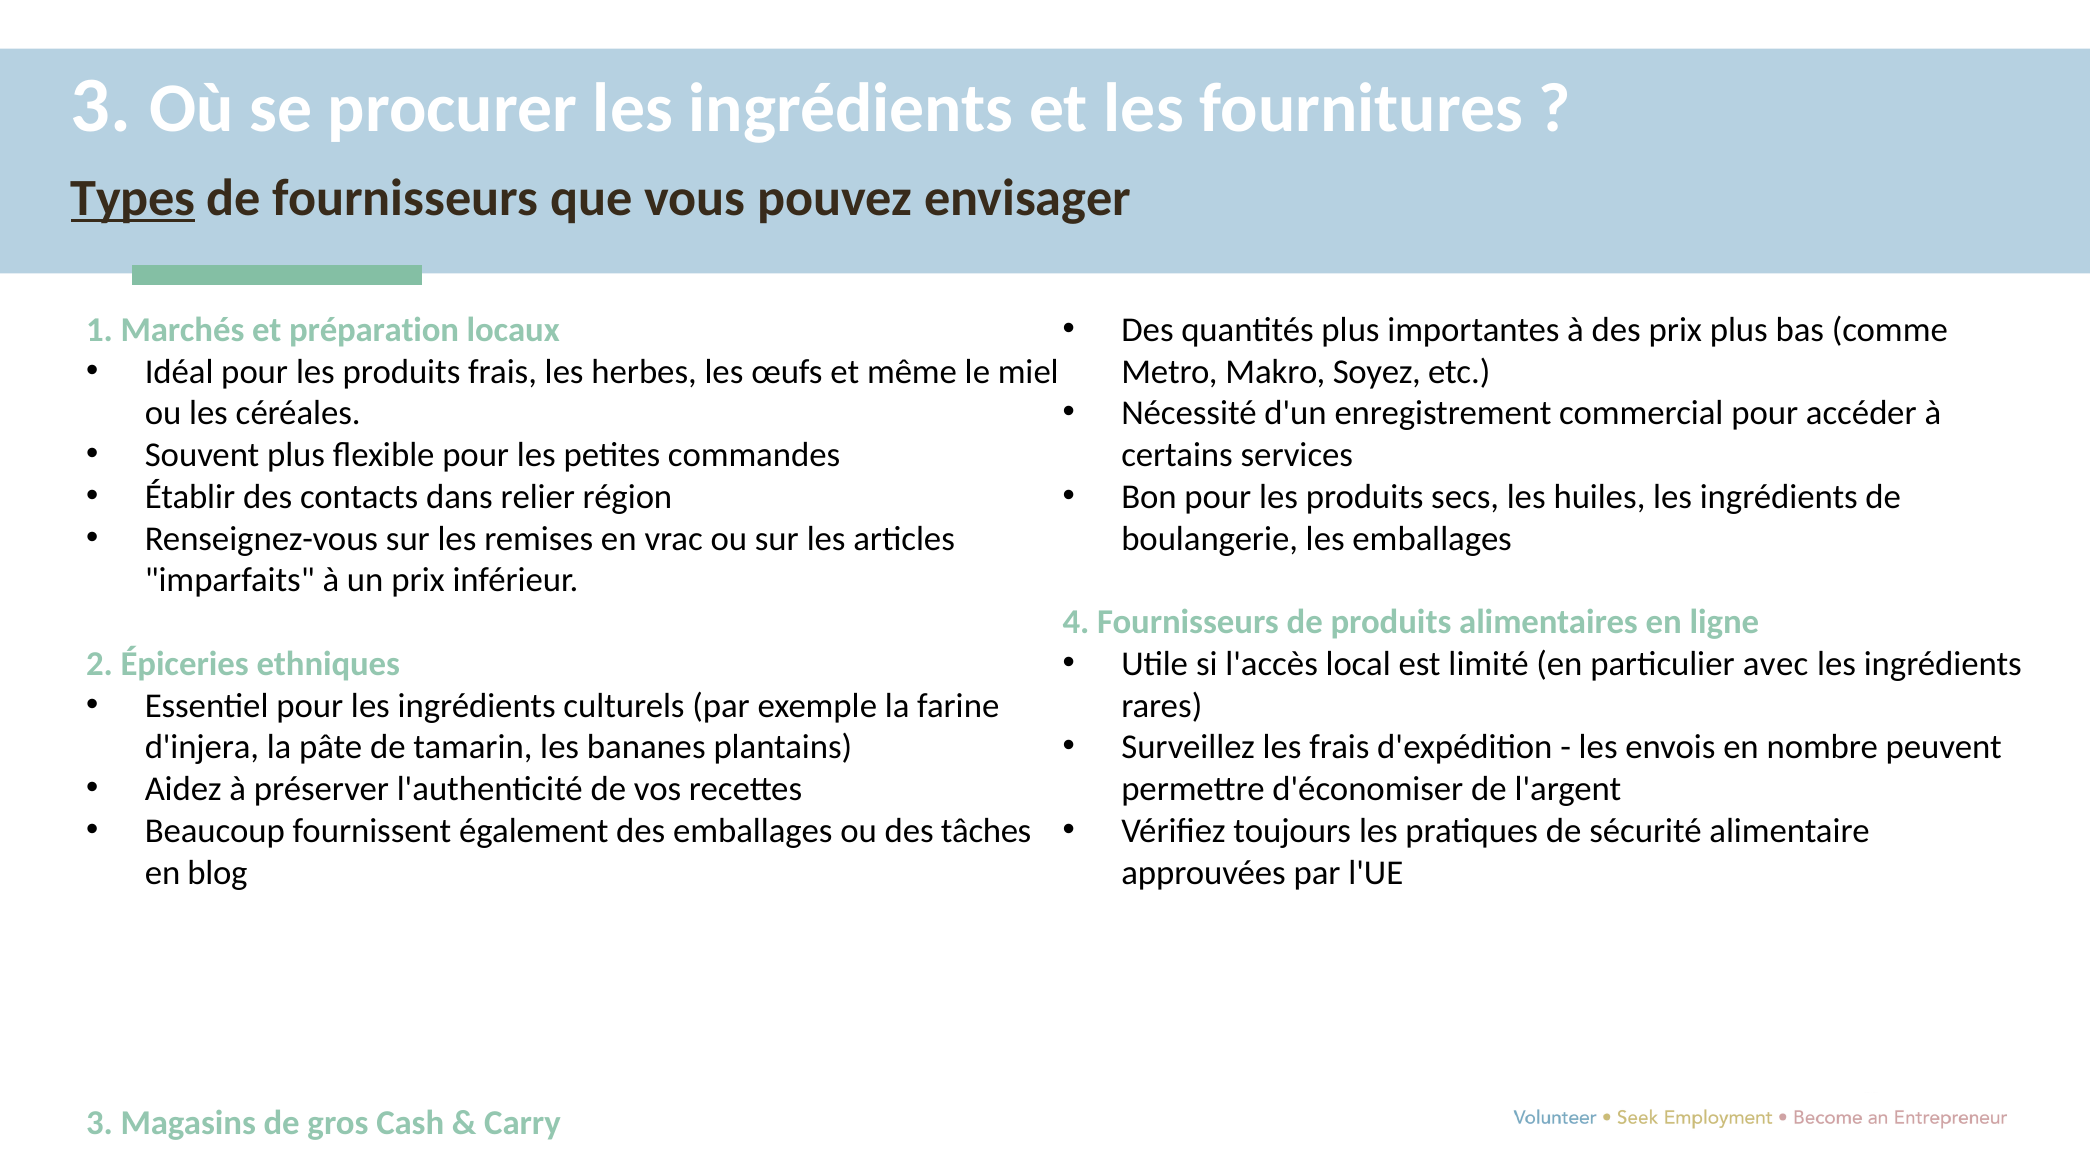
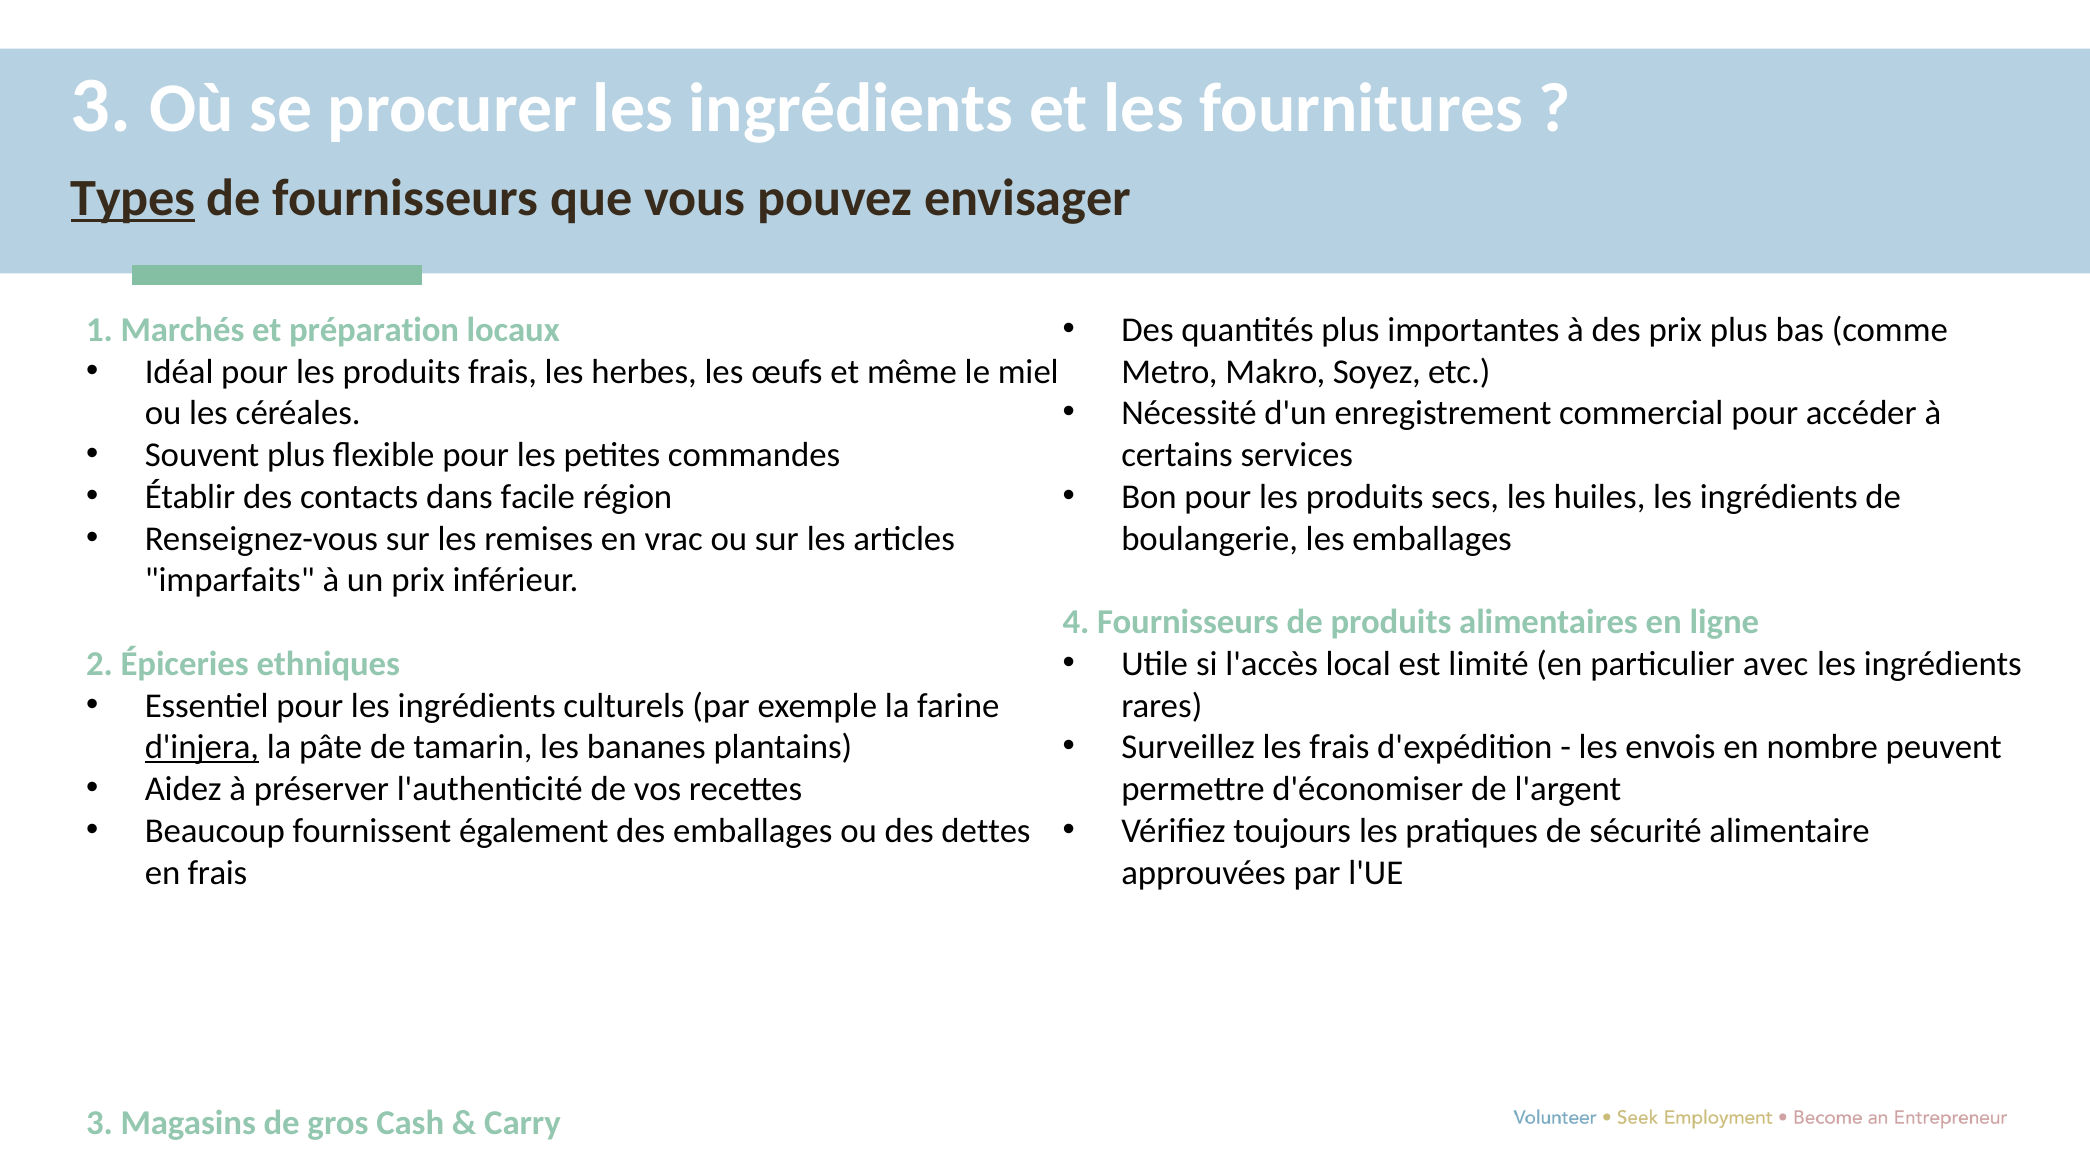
relier: relier -> facile
d'injera underline: none -> present
tâches: tâches -> dettes
en blog: blog -> frais
